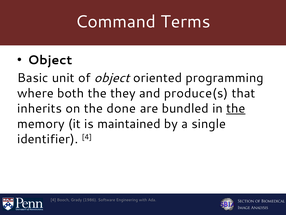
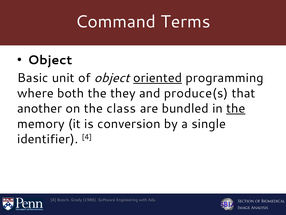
oriented underline: none -> present
inherits: inherits -> another
done: done -> class
maintained: maintained -> conversion
